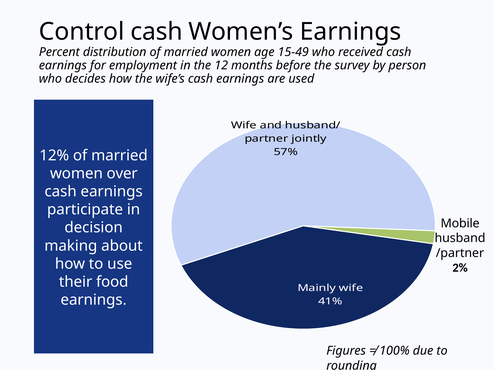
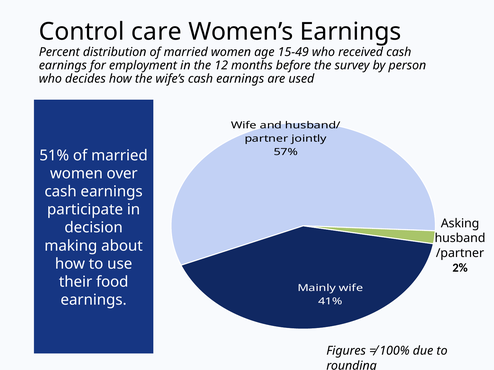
Control cash: cash -> care
12%: 12% -> 51%
Mobile: Mobile -> Asking
